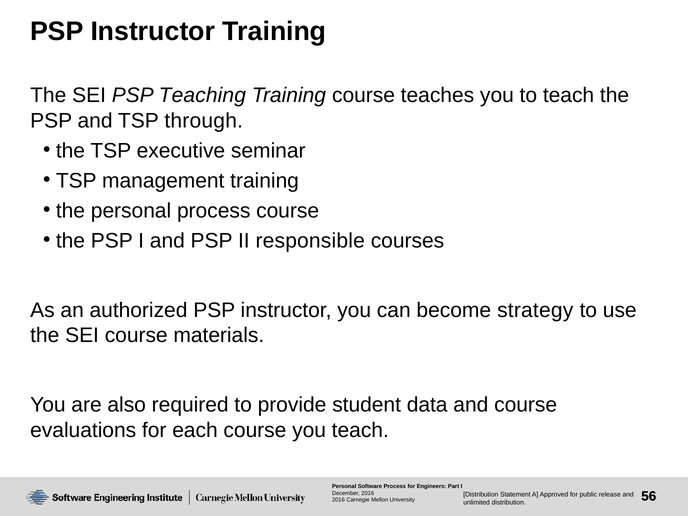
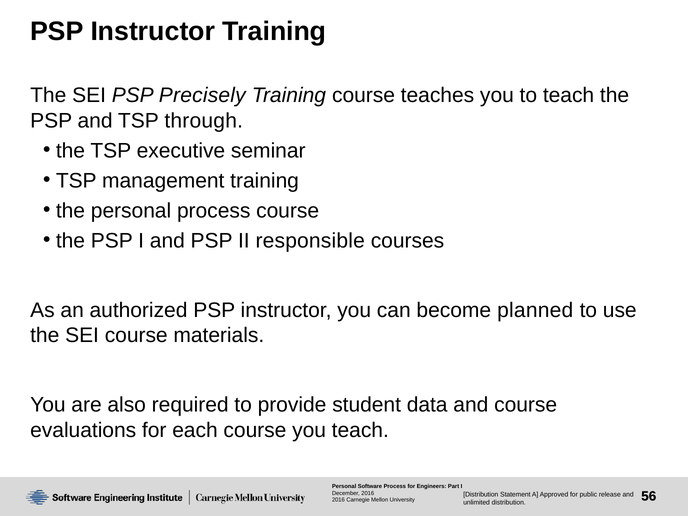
Teaching: Teaching -> Precisely
strategy: strategy -> planned
